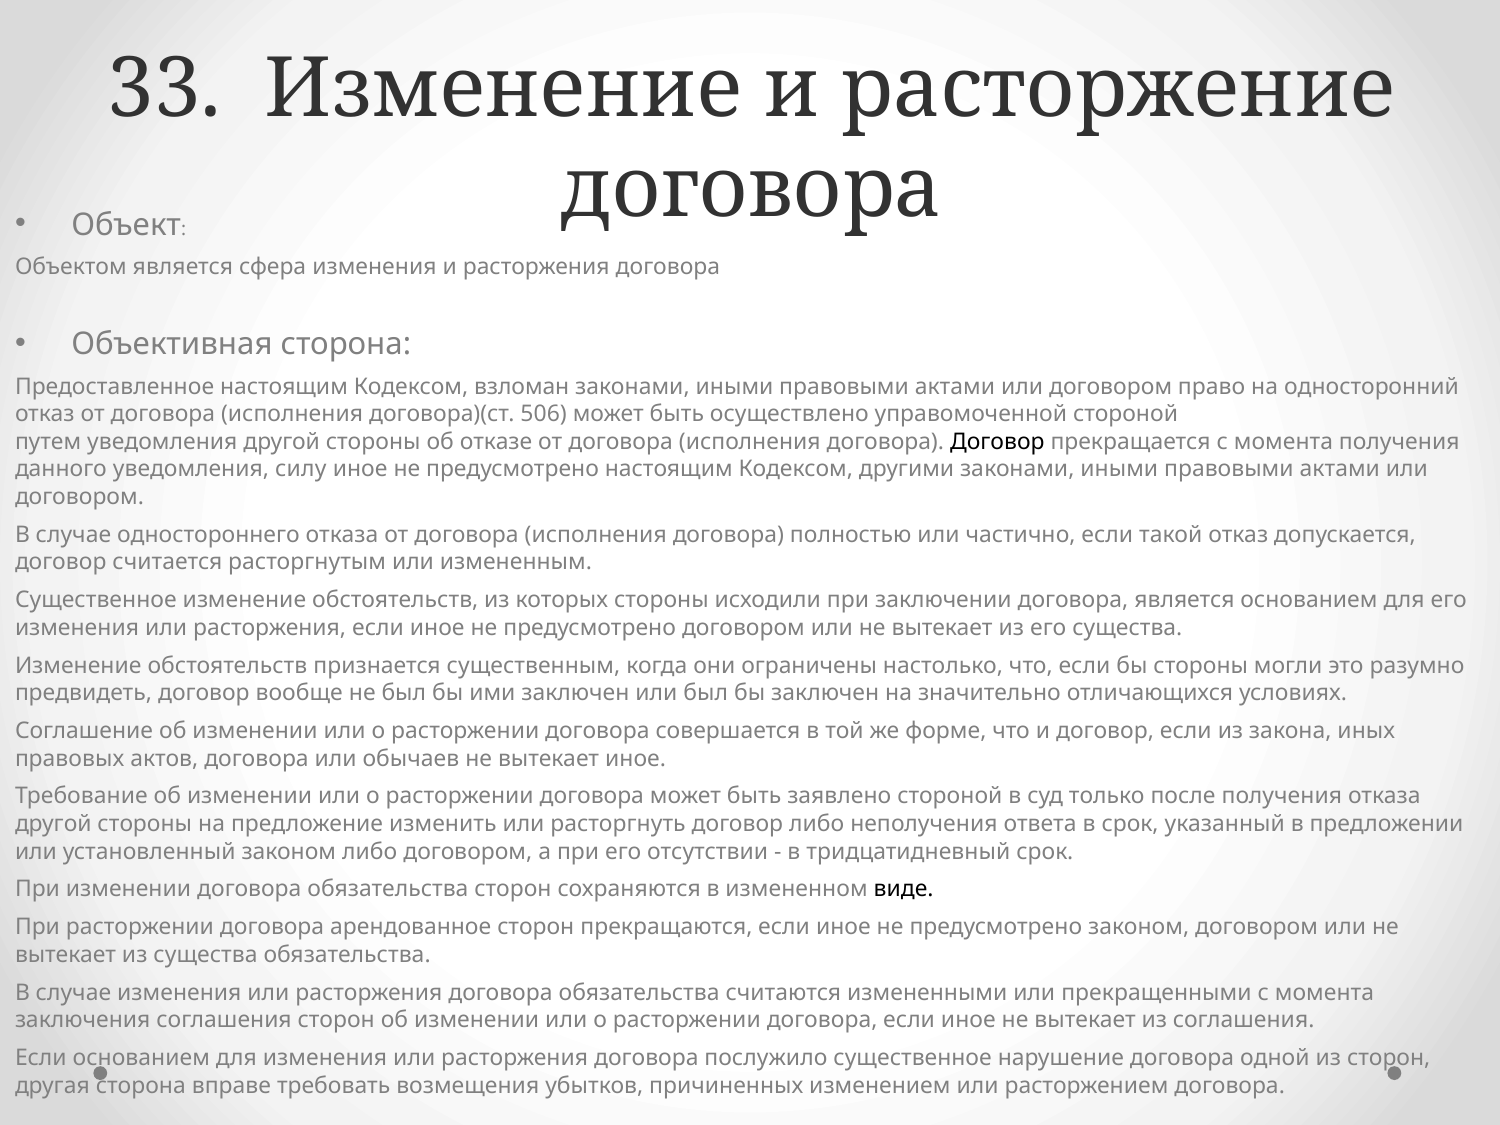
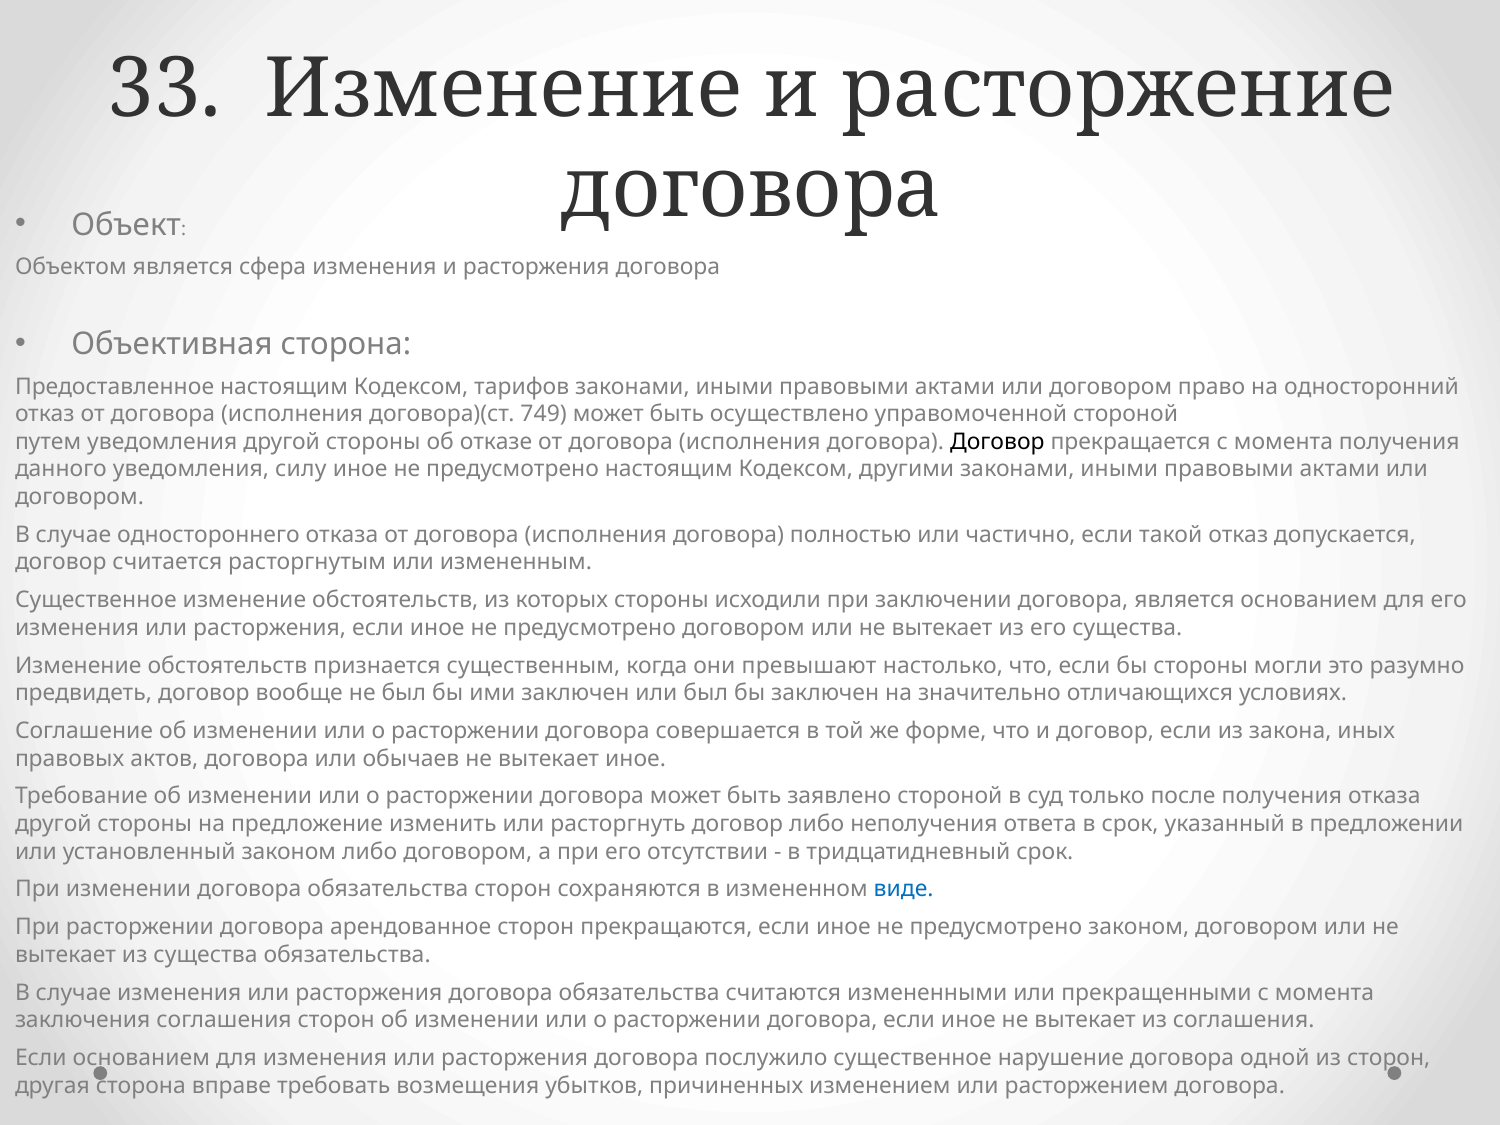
взломан: взломан -> тарифов
506: 506 -> 749
ограничены: ограничены -> превышают
виде colour: black -> blue
